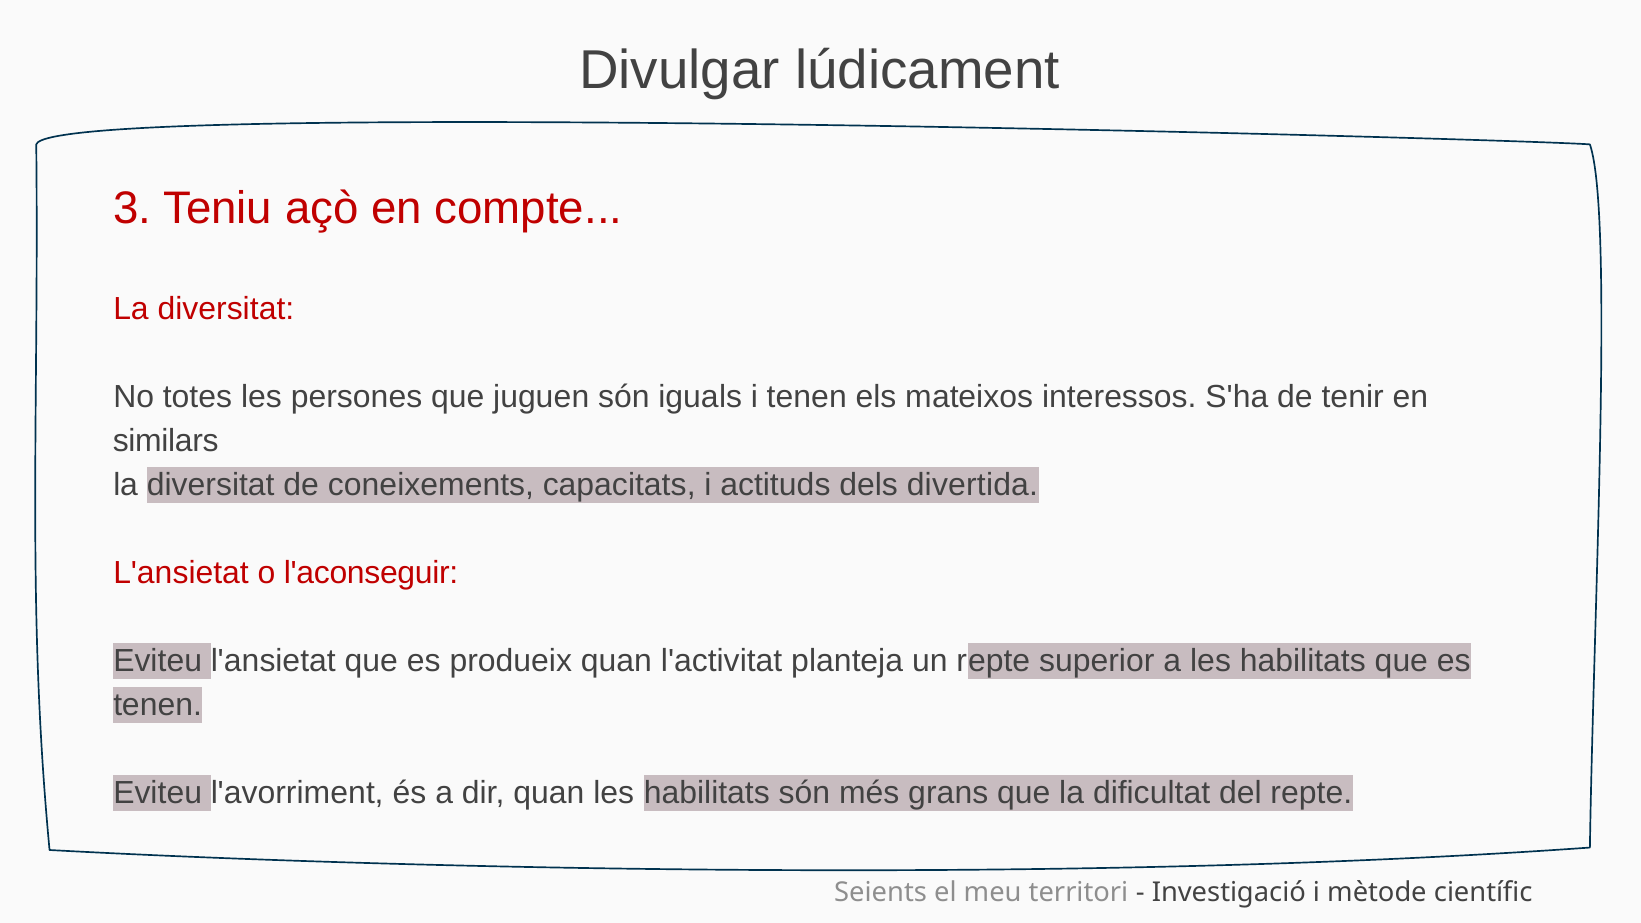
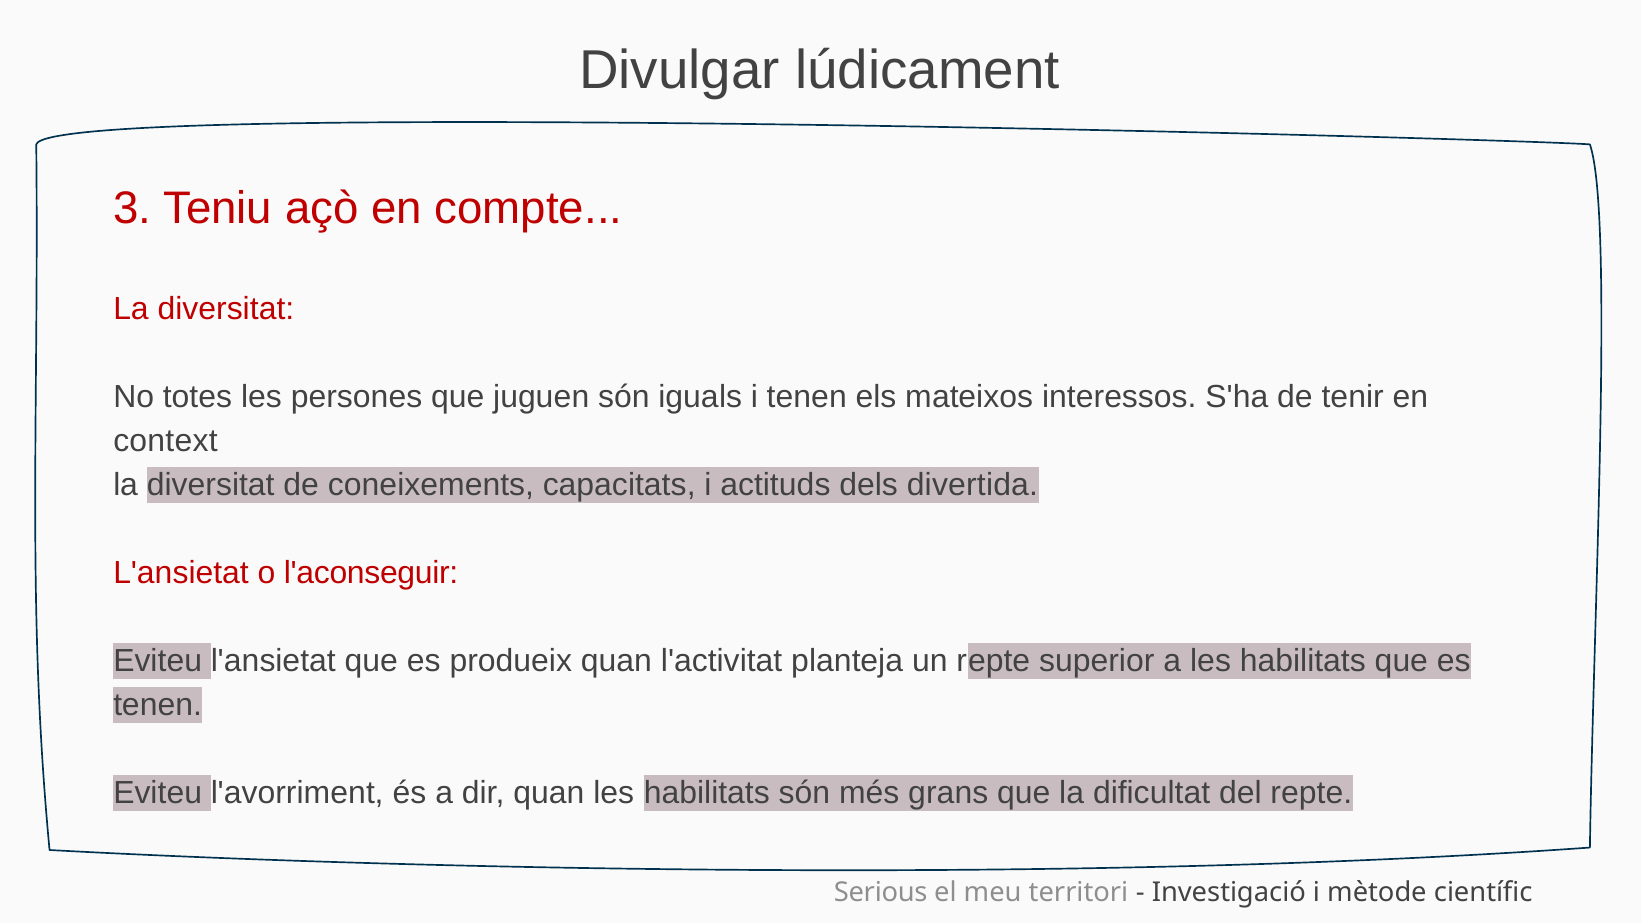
similars: similars -> context
Seients: Seients -> Serious
